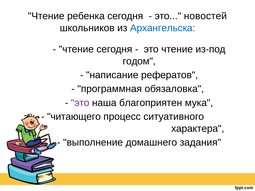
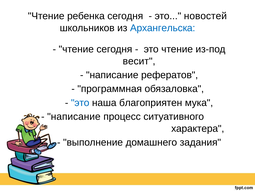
годом: годом -> весит
это at (80, 103) colour: purple -> blue
читающего at (74, 117): читающего -> написание
